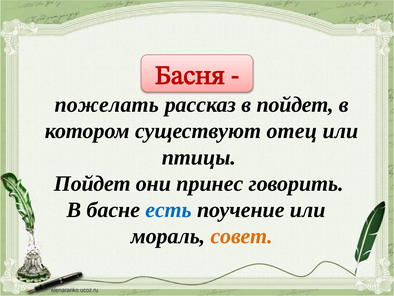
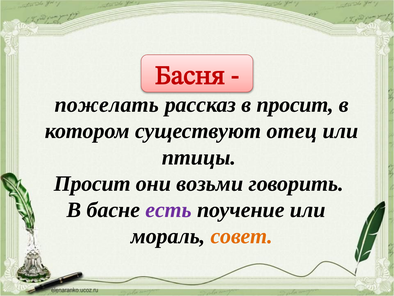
в пойдет: пойдет -> просит
Пойдет at (92, 183): Пойдет -> Просит
принес: принес -> возьми
есть colour: blue -> purple
